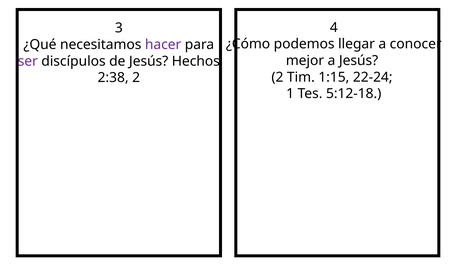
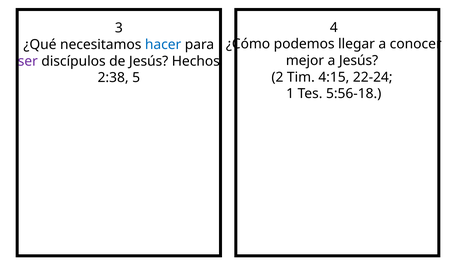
hacer colour: purple -> blue
1:15: 1:15 -> 4:15
2:38 2: 2 -> 5
5:12-18: 5:12-18 -> 5:56-18
